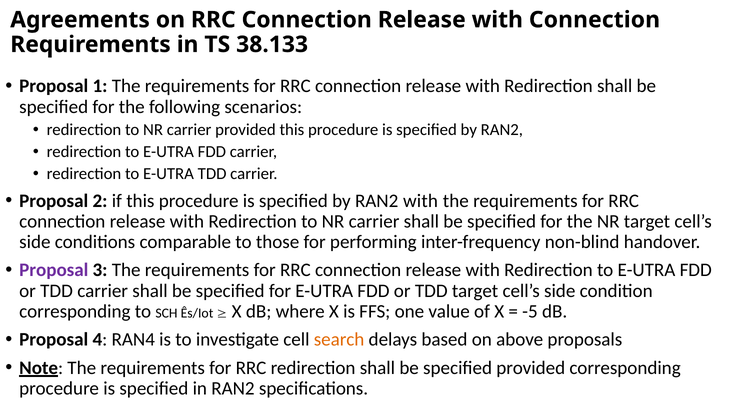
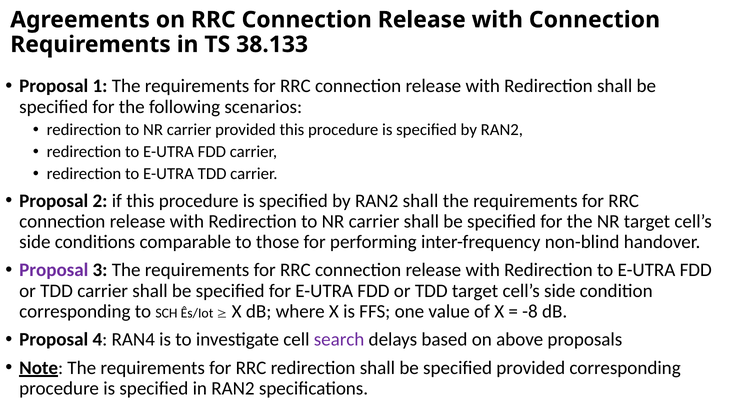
RAN2 with: with -> shall
-5: -5 -> -8
search colour: orange -> purple
